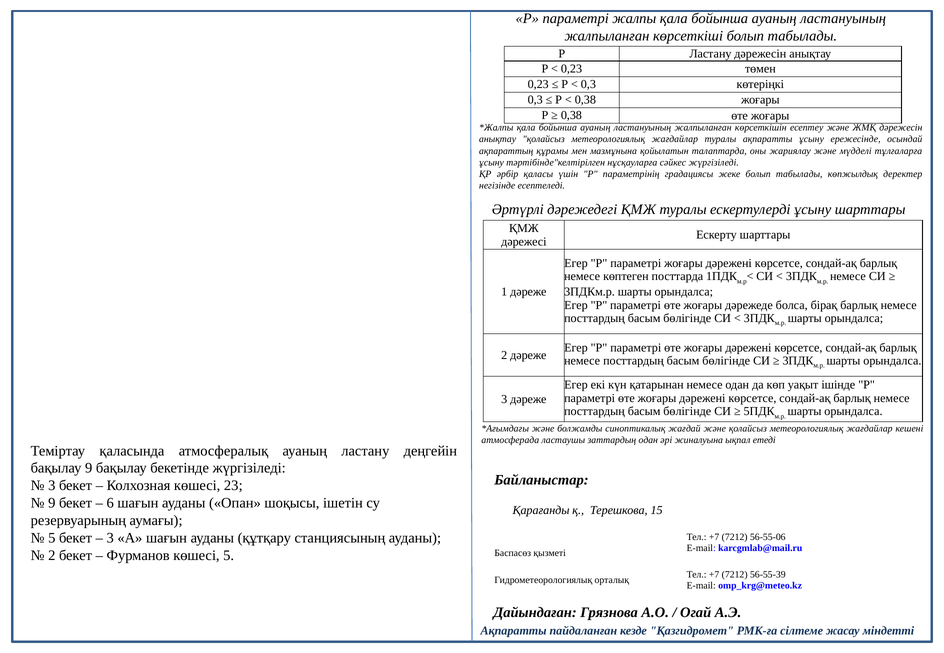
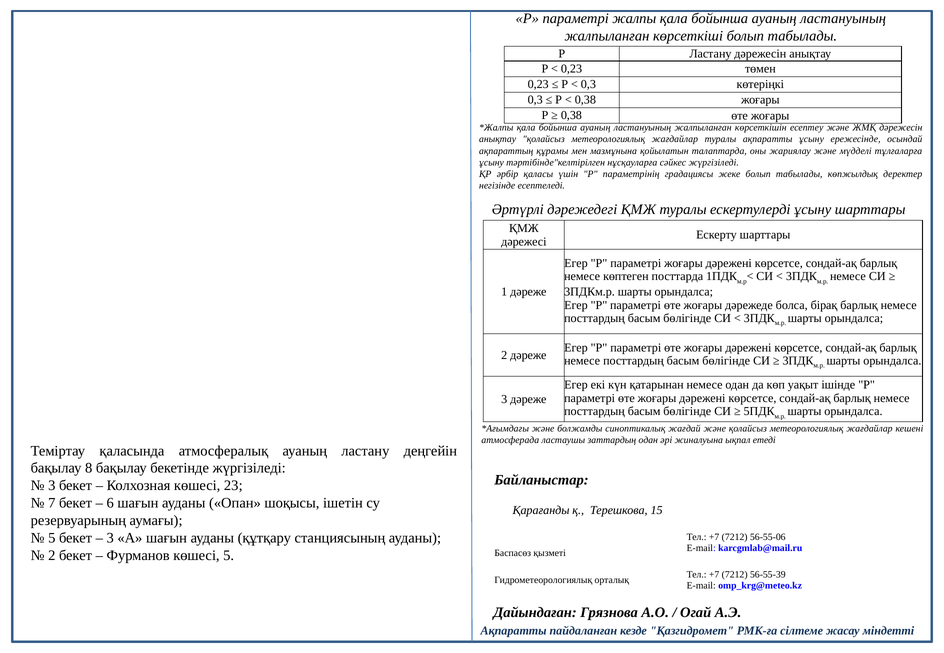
бақылау 9: 9 -> 8
9 at (52, 503): 9 -> 7
